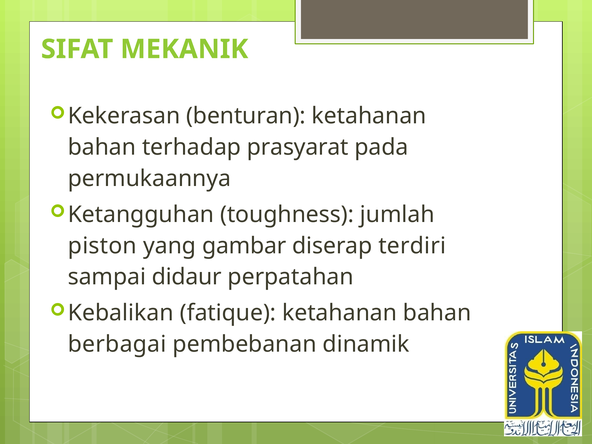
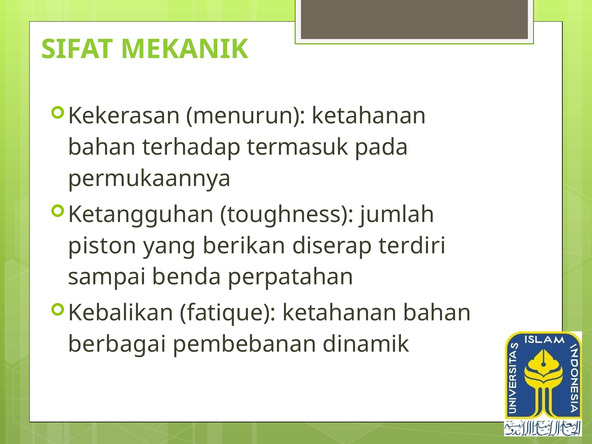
benturan: benturan -> menurun
prasyarat: prasyarat -> termasuk
gambar: gambar -> berikan
didaur: didaur -> benda
